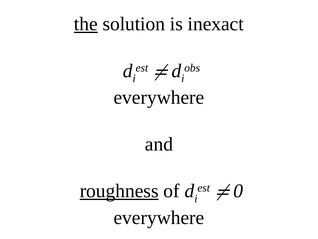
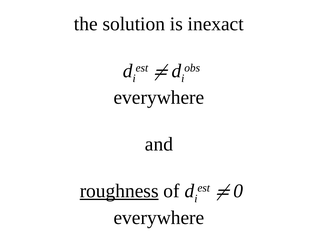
the underline: present -> none
